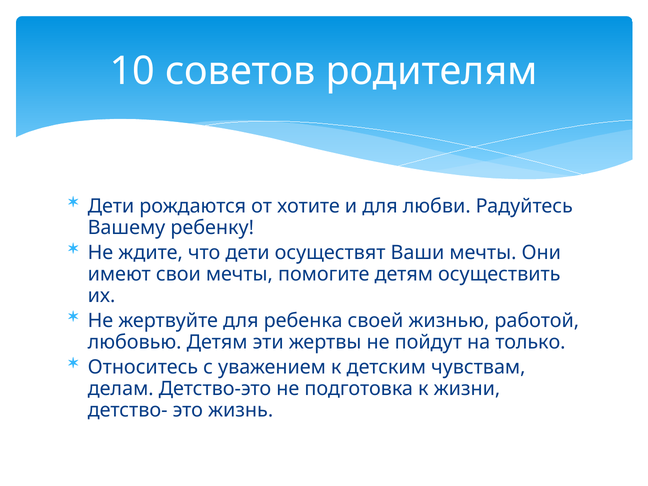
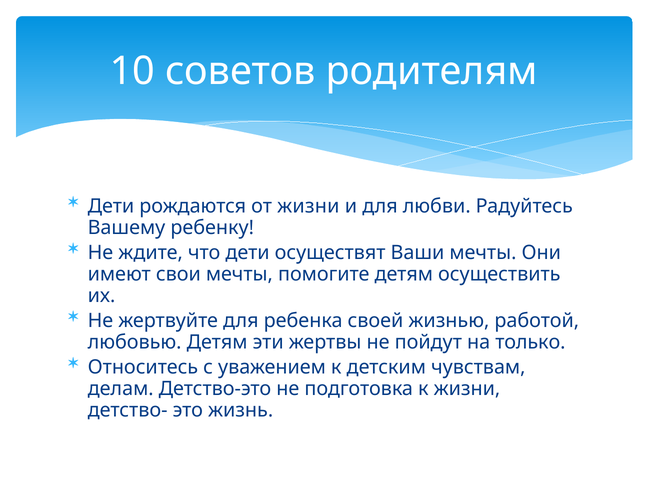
от хотите: хотите -> жизни
